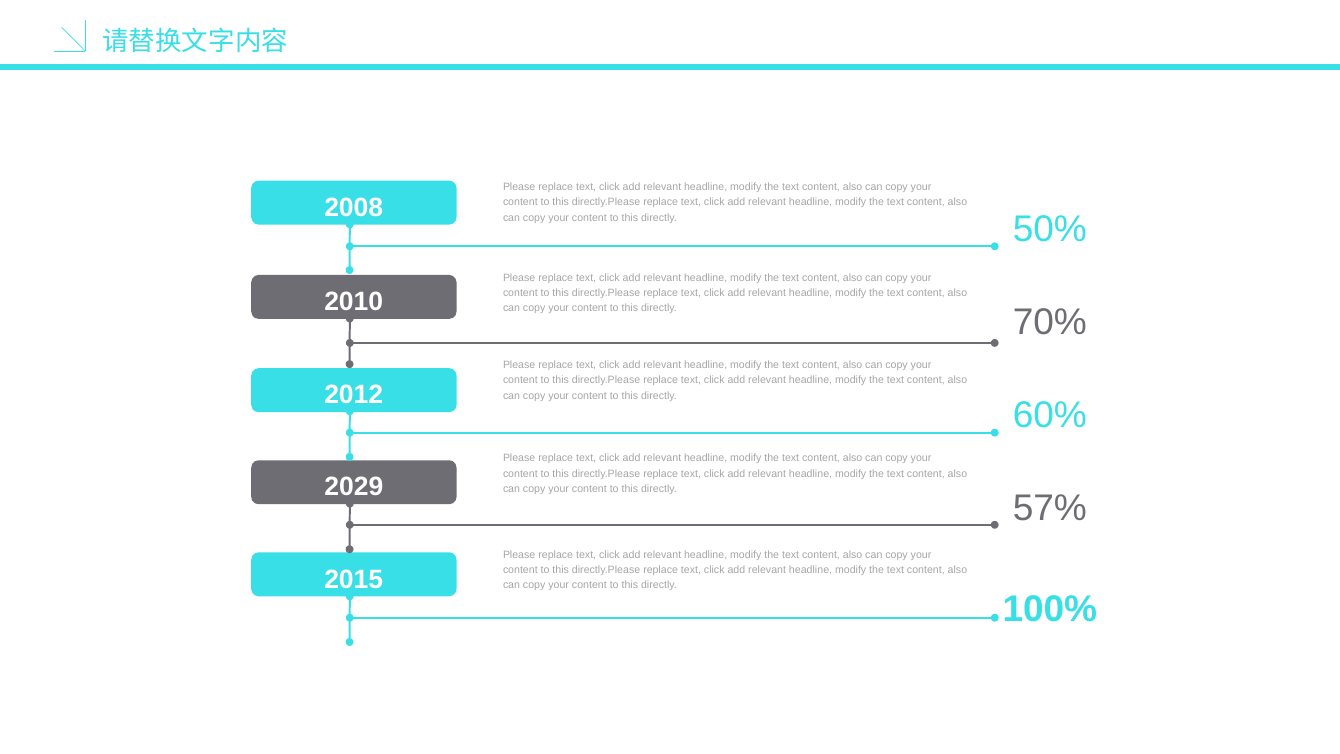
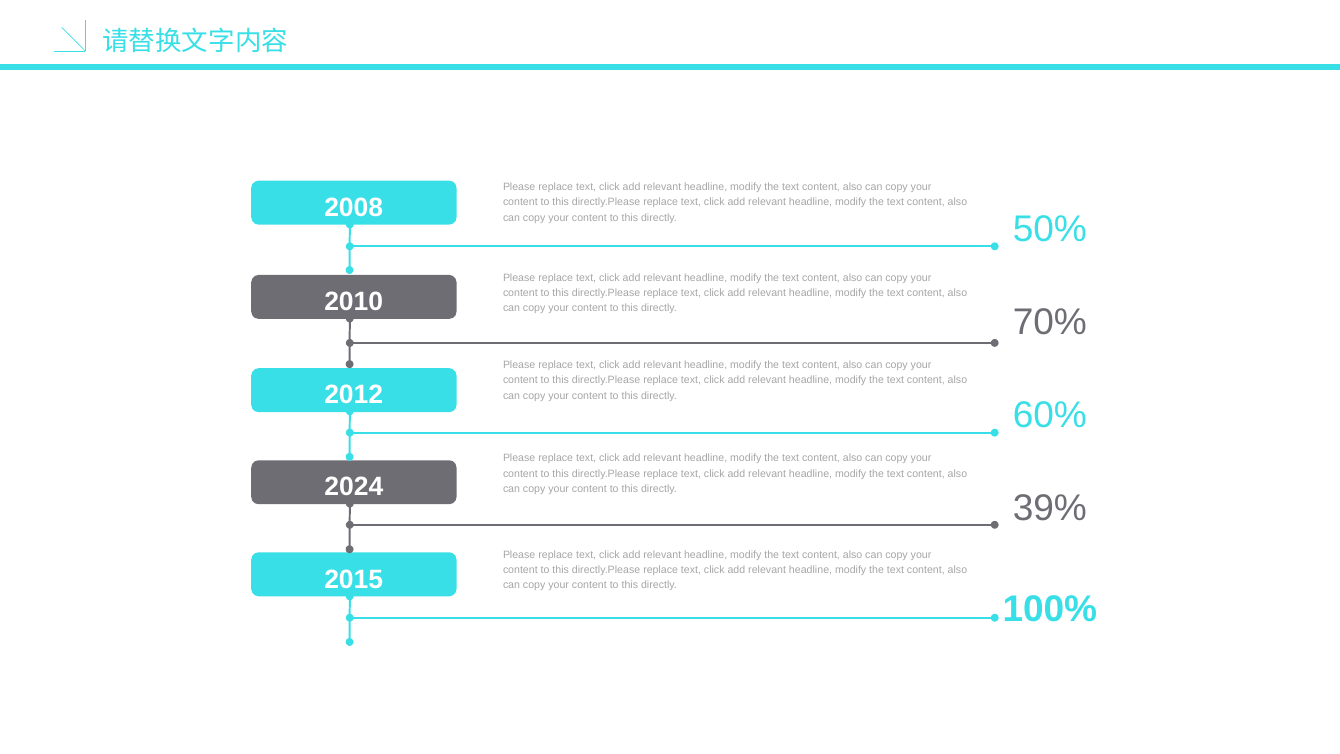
2029: 2029 -> 2024
57%: 57% -> 39%
